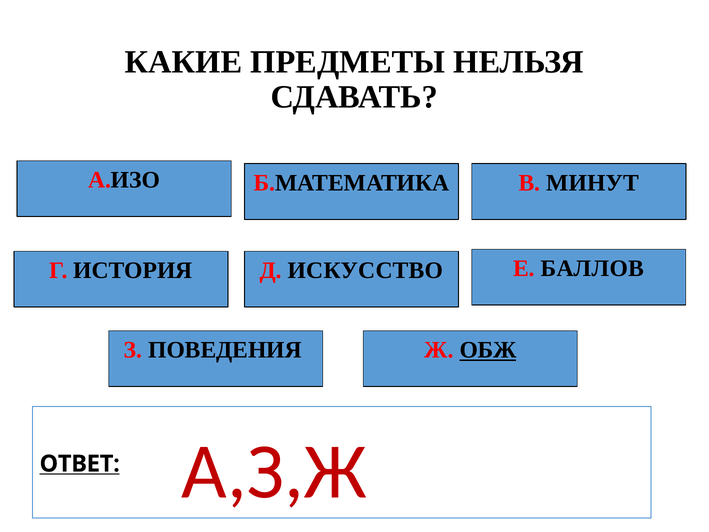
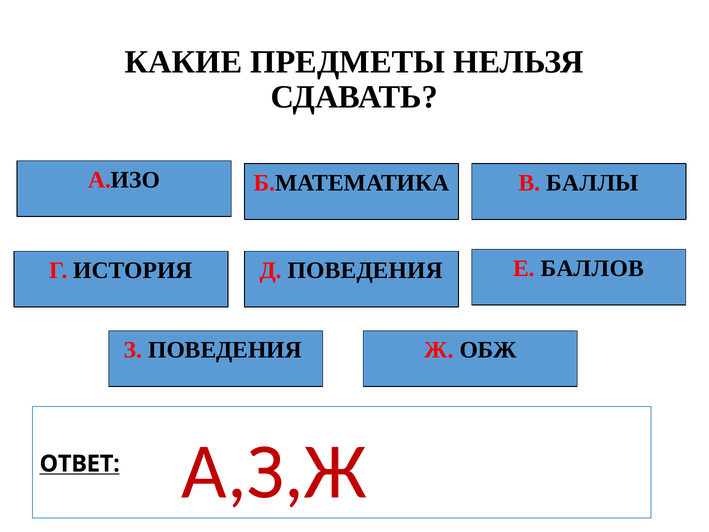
МИНУТ: МИНУТ -> БАЛЛЫ
Д ИСКУССТВО: ИСКУССТВО -> ПОВЕДЕНИЯ
ОБЖ underline: present -> none
